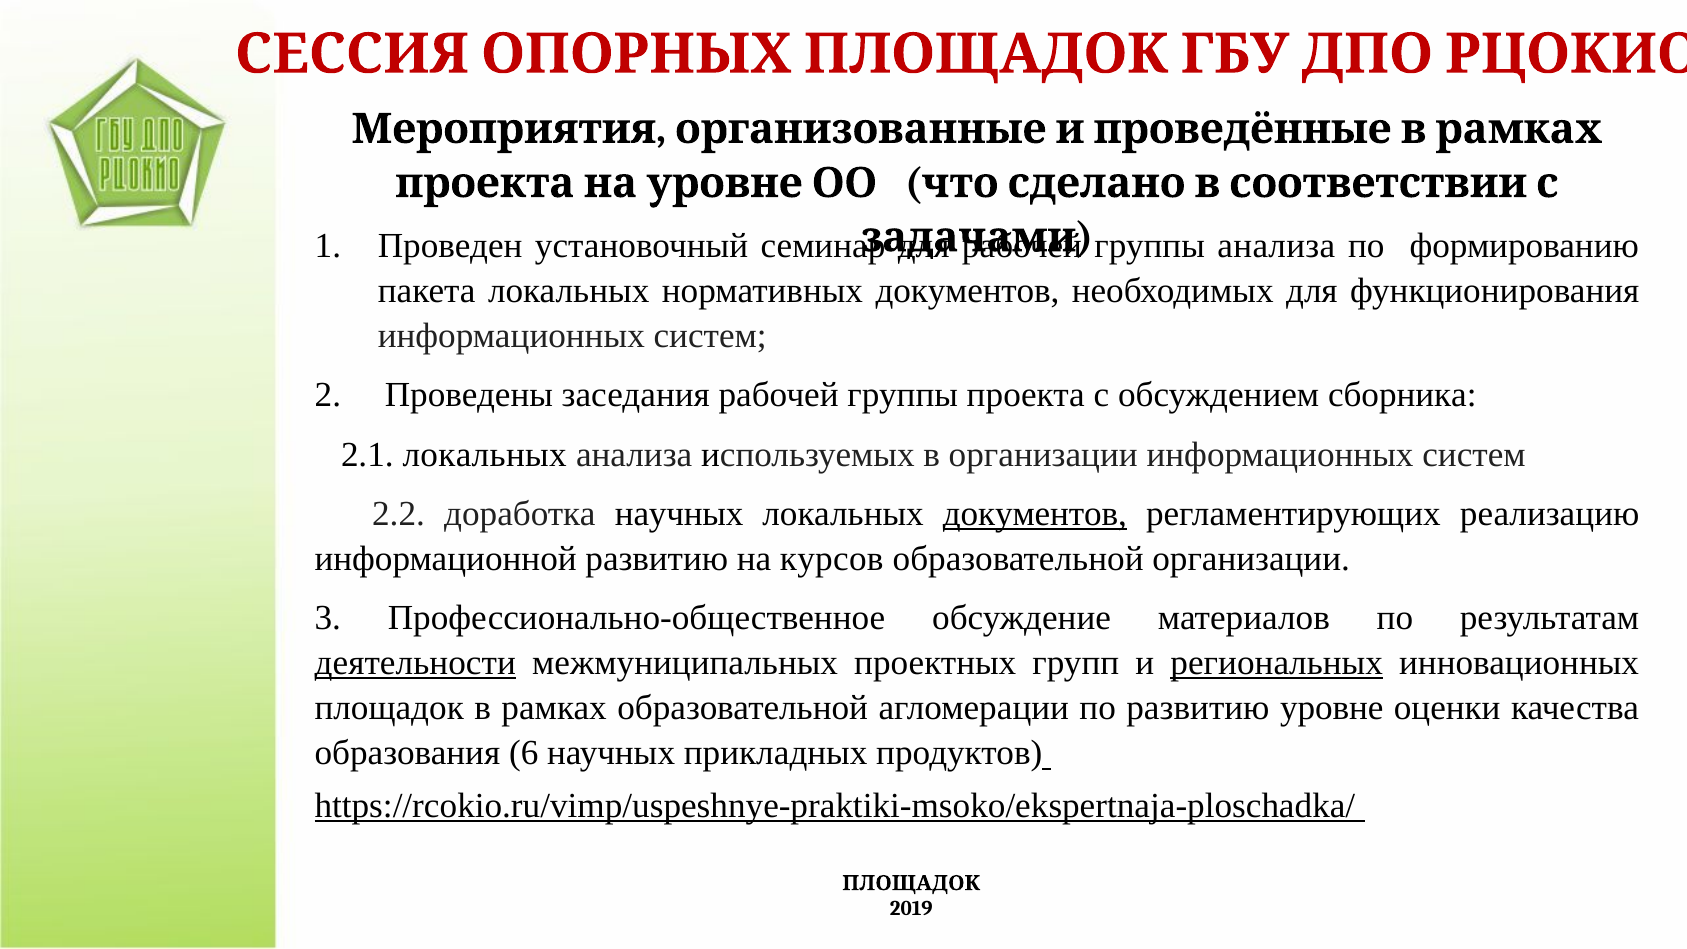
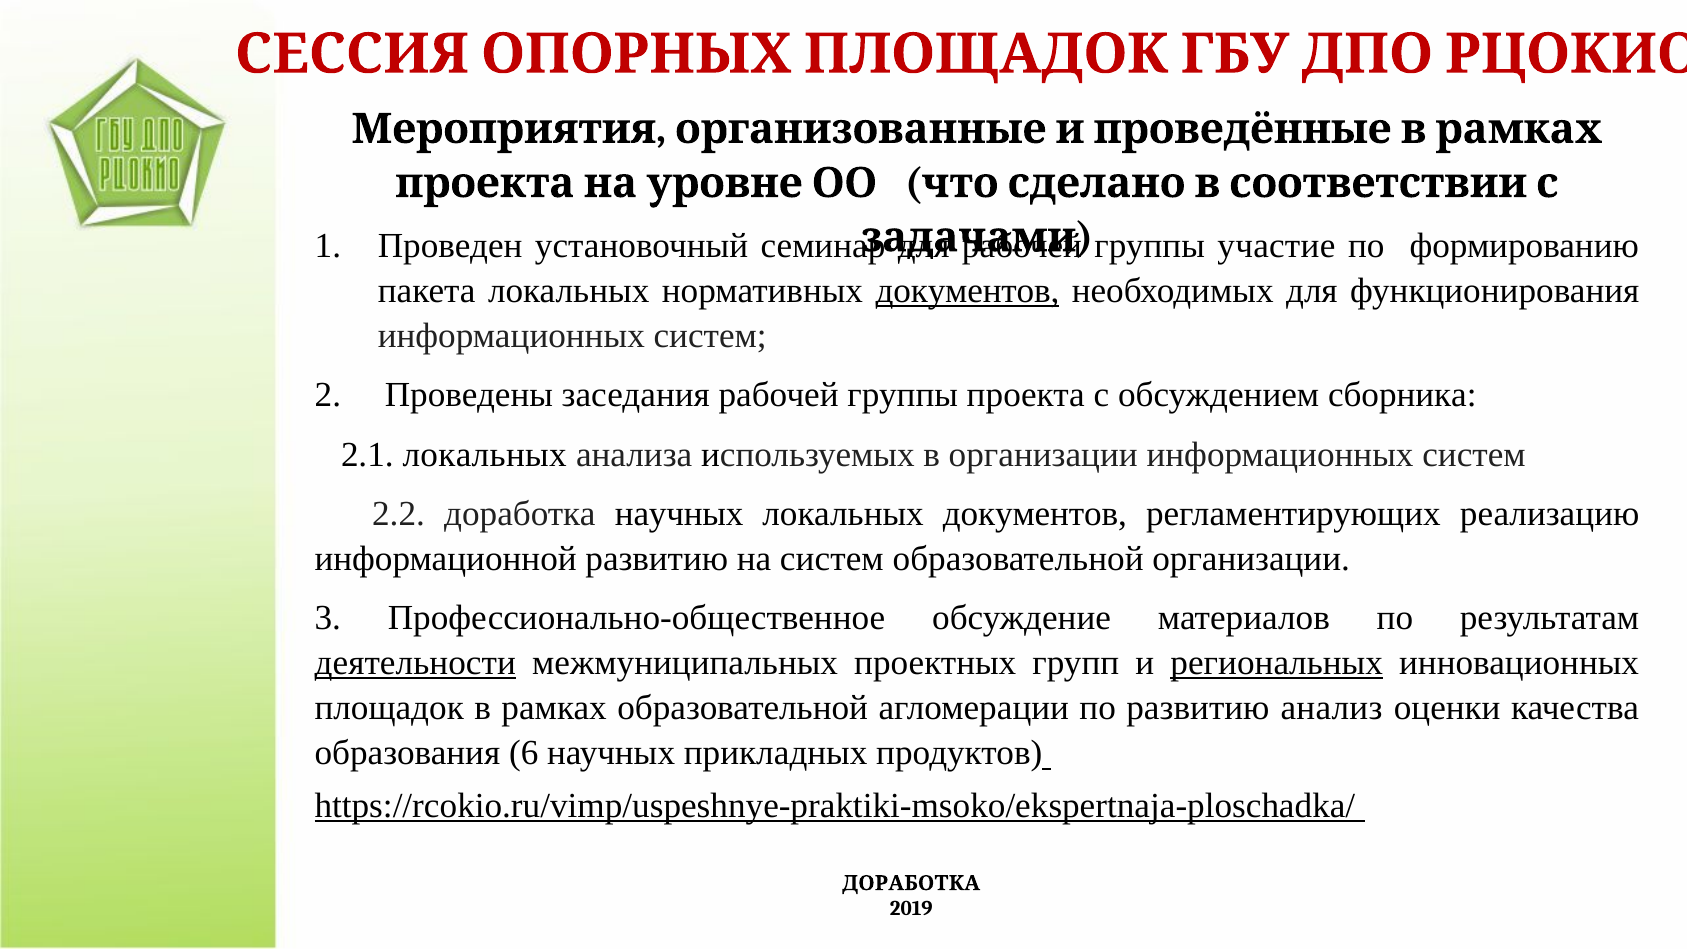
группы анализа: анализа -> участие
документов at (968, 291) underline: none -> present
документов at (1035, 514) underline: present -> none
на курсов: курсов -> систем
уровне: уровне -> анализ
ПЛОЩАДОК at (911, 883): ПЛОЩАДОК -> ДОРАБОТКА
